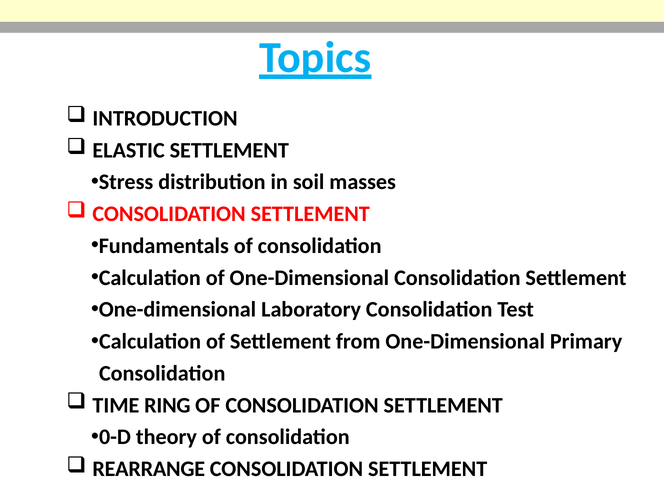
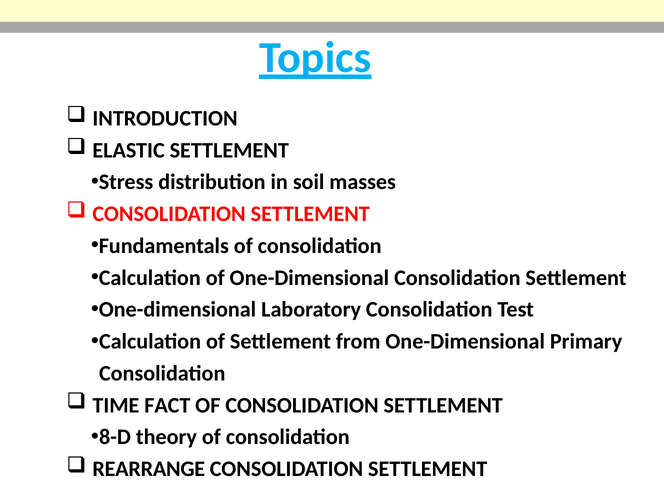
RING: RING -> FACT
0-D: 0-D -> 8-D
